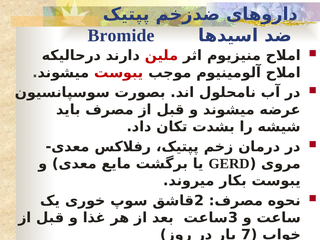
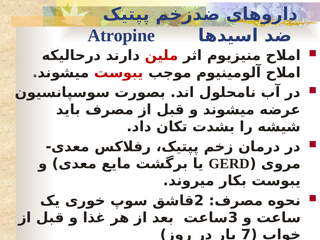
Bromide: Bromide -> Atropine
